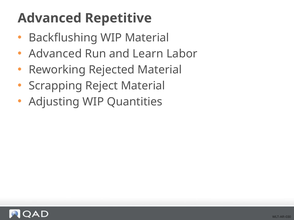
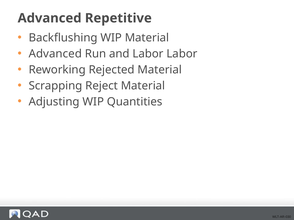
and Learn: Learn -> Labor
